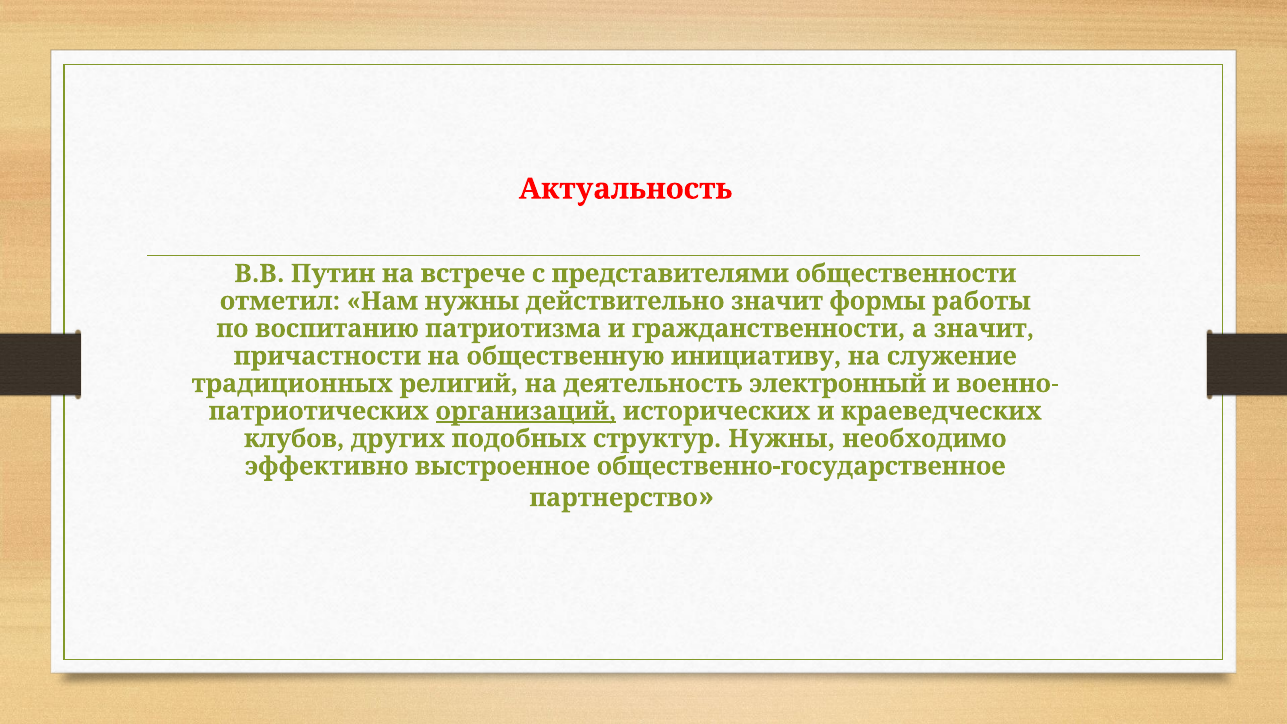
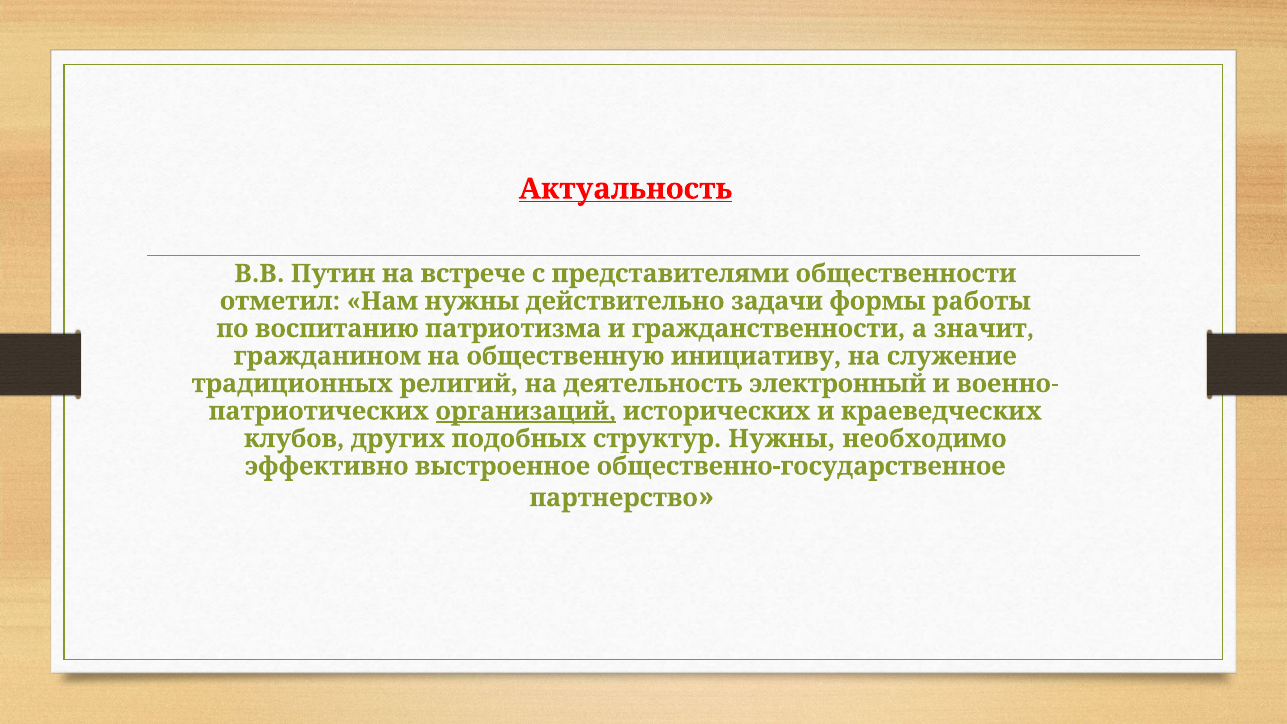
Актуальность underline: none -> present
действительно значит: значит -> задачи
причастности: причастности -> гражданином
